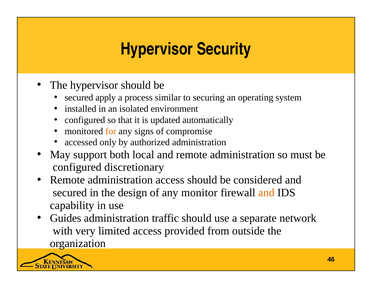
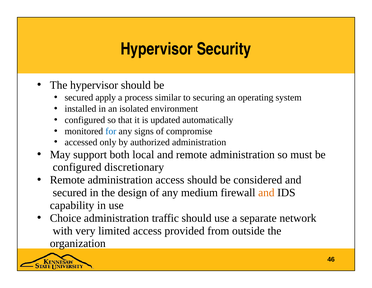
for colour: orange -> blue
monitor: monitor -> medium
Guides: Guides -> Choice
